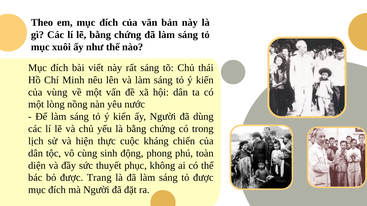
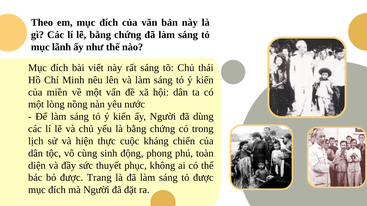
xuôi: xuôi -> lãnh
vùng: vùng -> miền
